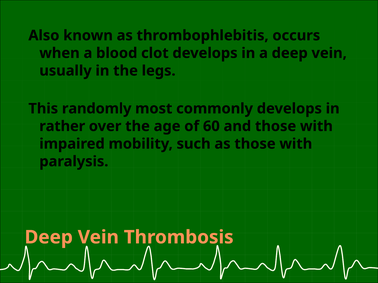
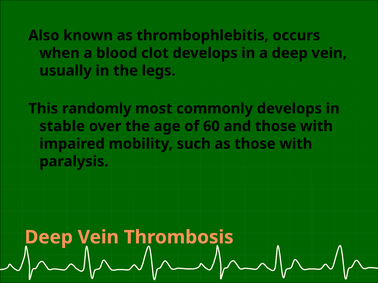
rather: rather -> stable
